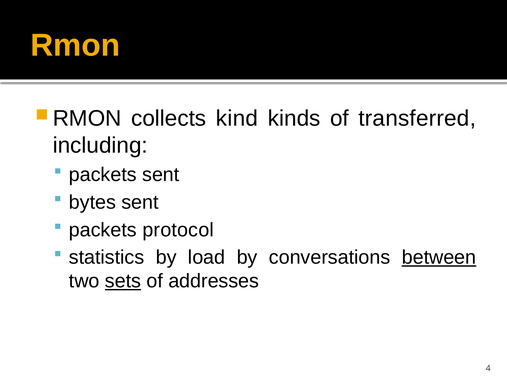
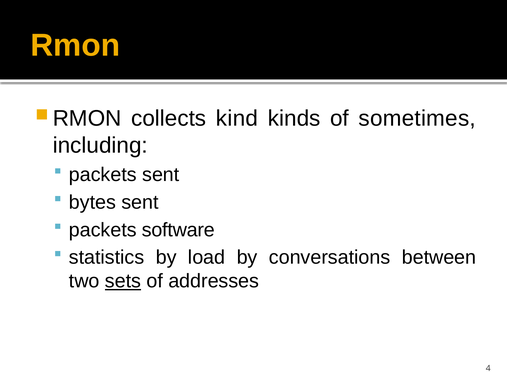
transferred: transferred -> sometimes
protocol: protocol -> software
between underline: present -> none
